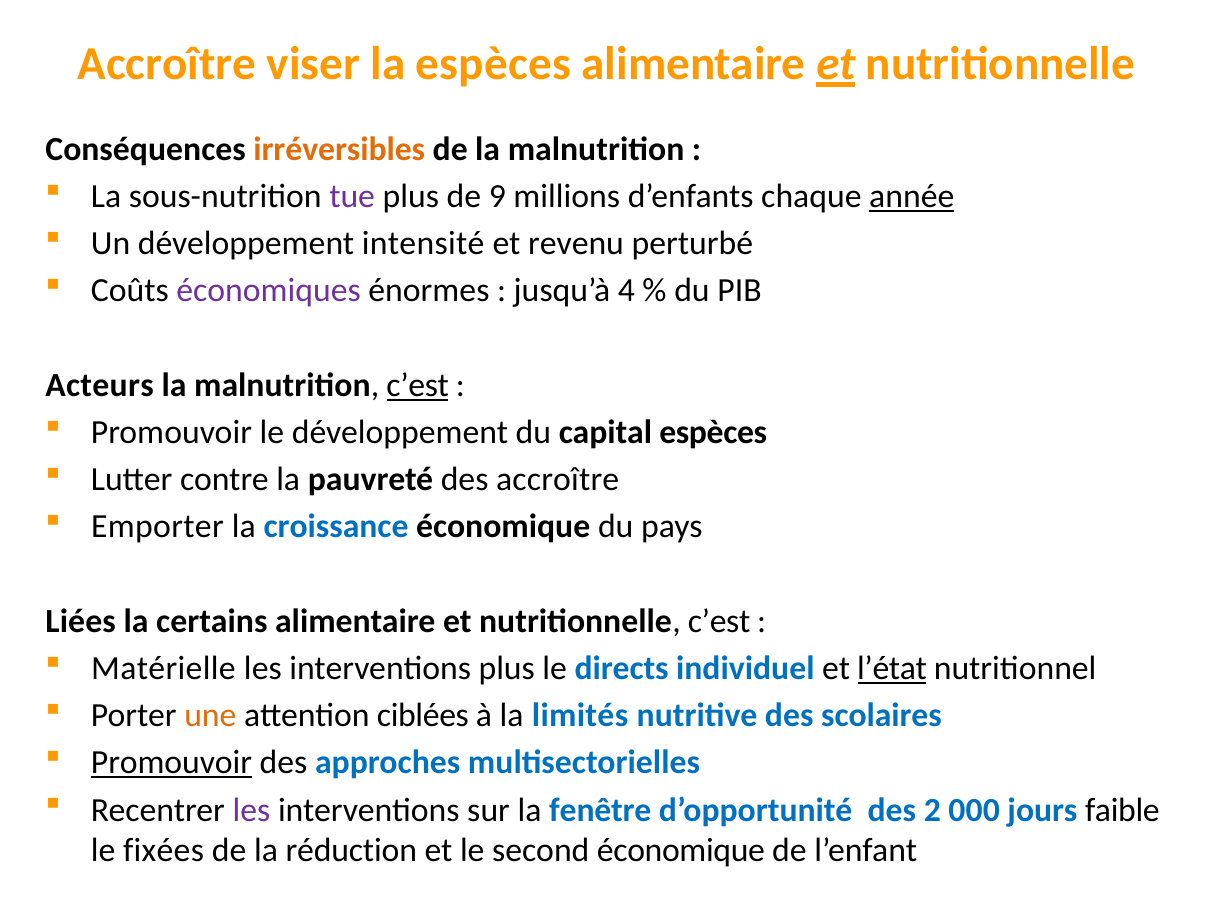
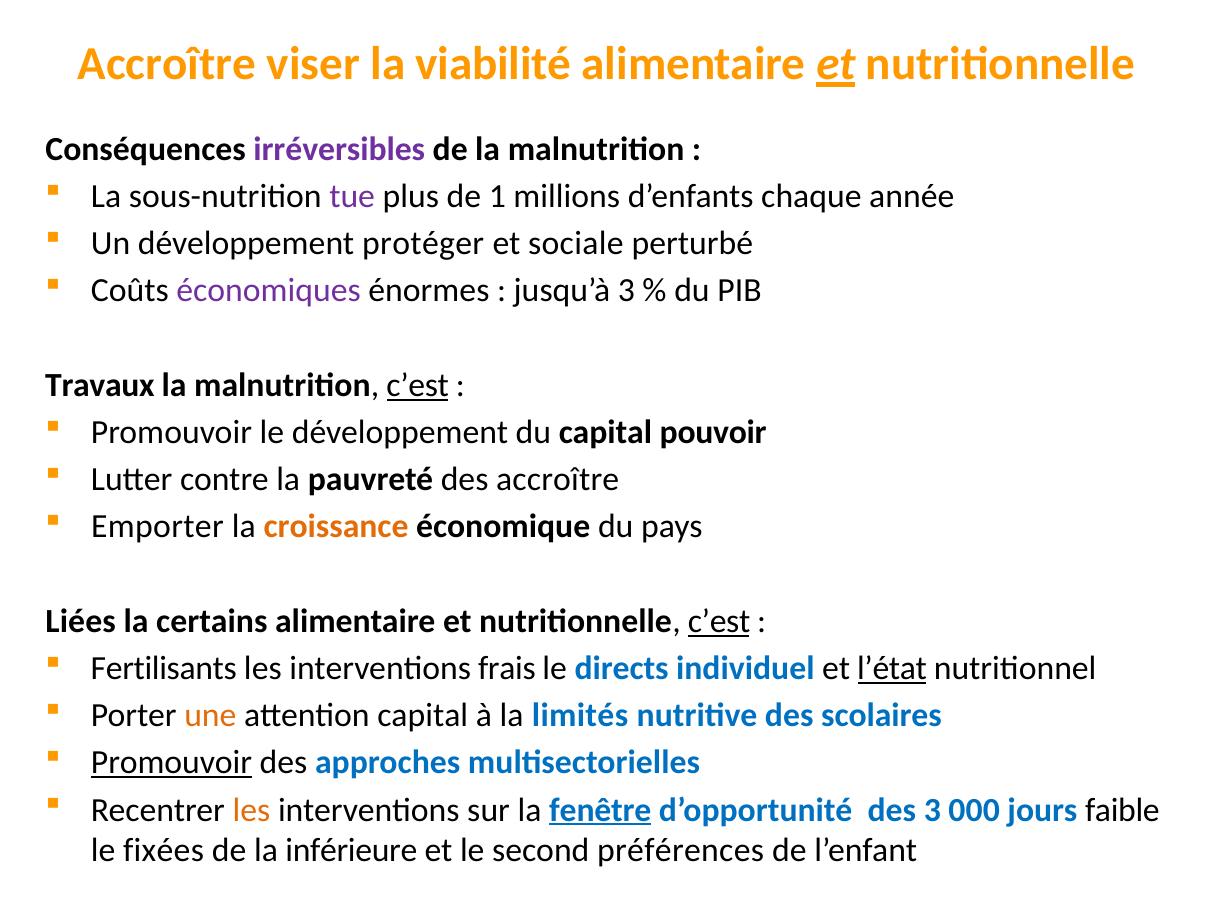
la espèces: espèces -> viabilité
irréversibles colour: orange -> purple
9: 9 -> 1
année underline: present -> none
intensité: intensité -> protéger
revenu: revenu -> sociale
jusqu’à 4: 4 -> 3
Acteurs: Acteurs -> Travaux
capital espèces: espèces -> pouvoir
croissance colour: blue -> orange
c’est at (719, 621) underline: none -> present
Matérielle: Matérielle -> Fertilisants
interventions plus: plus -> frais
attention ciblées: ciblées -> capital
les at (251, 810) colour: purple -> orange
fenêtre underline: none -> present
des 2: 2 -> 3
réduction: réduction -> inférieure
second économique: économique -> préférences
